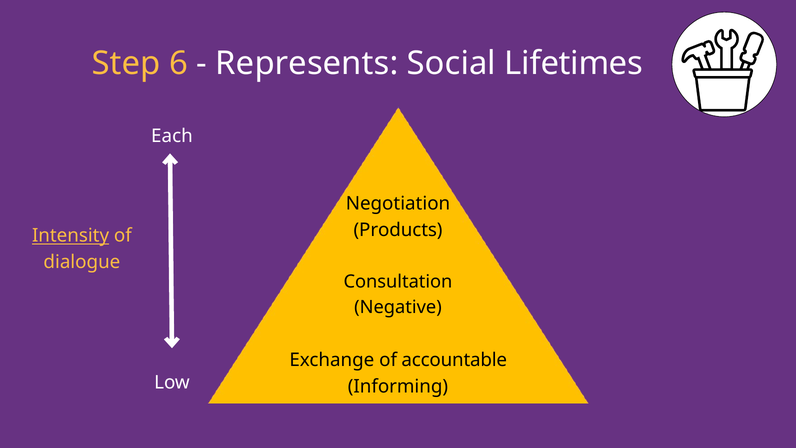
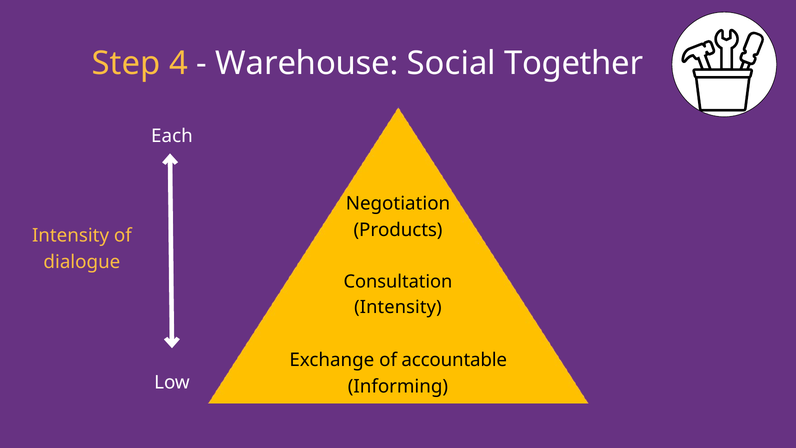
6: 6 -> 4
Represents: Represents -> Warehouse
Lifetimes: Lifetimes -> Together
Intensity at (71, 236) underline: present -> none
Negative at (398, 307): Negative -> Intensity
